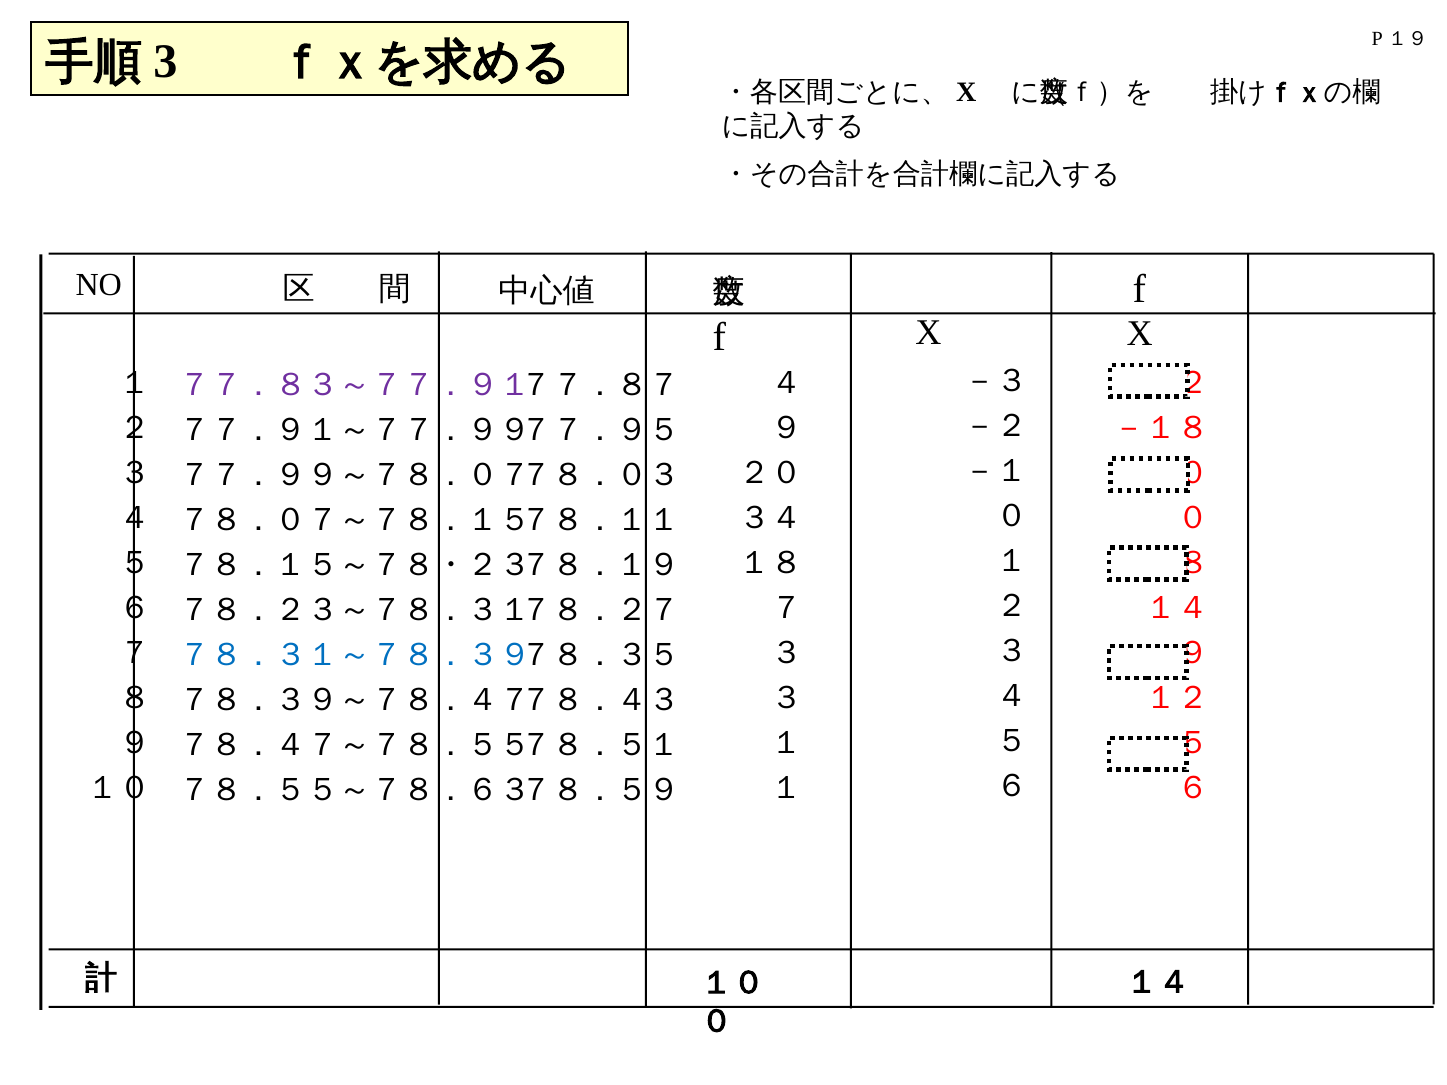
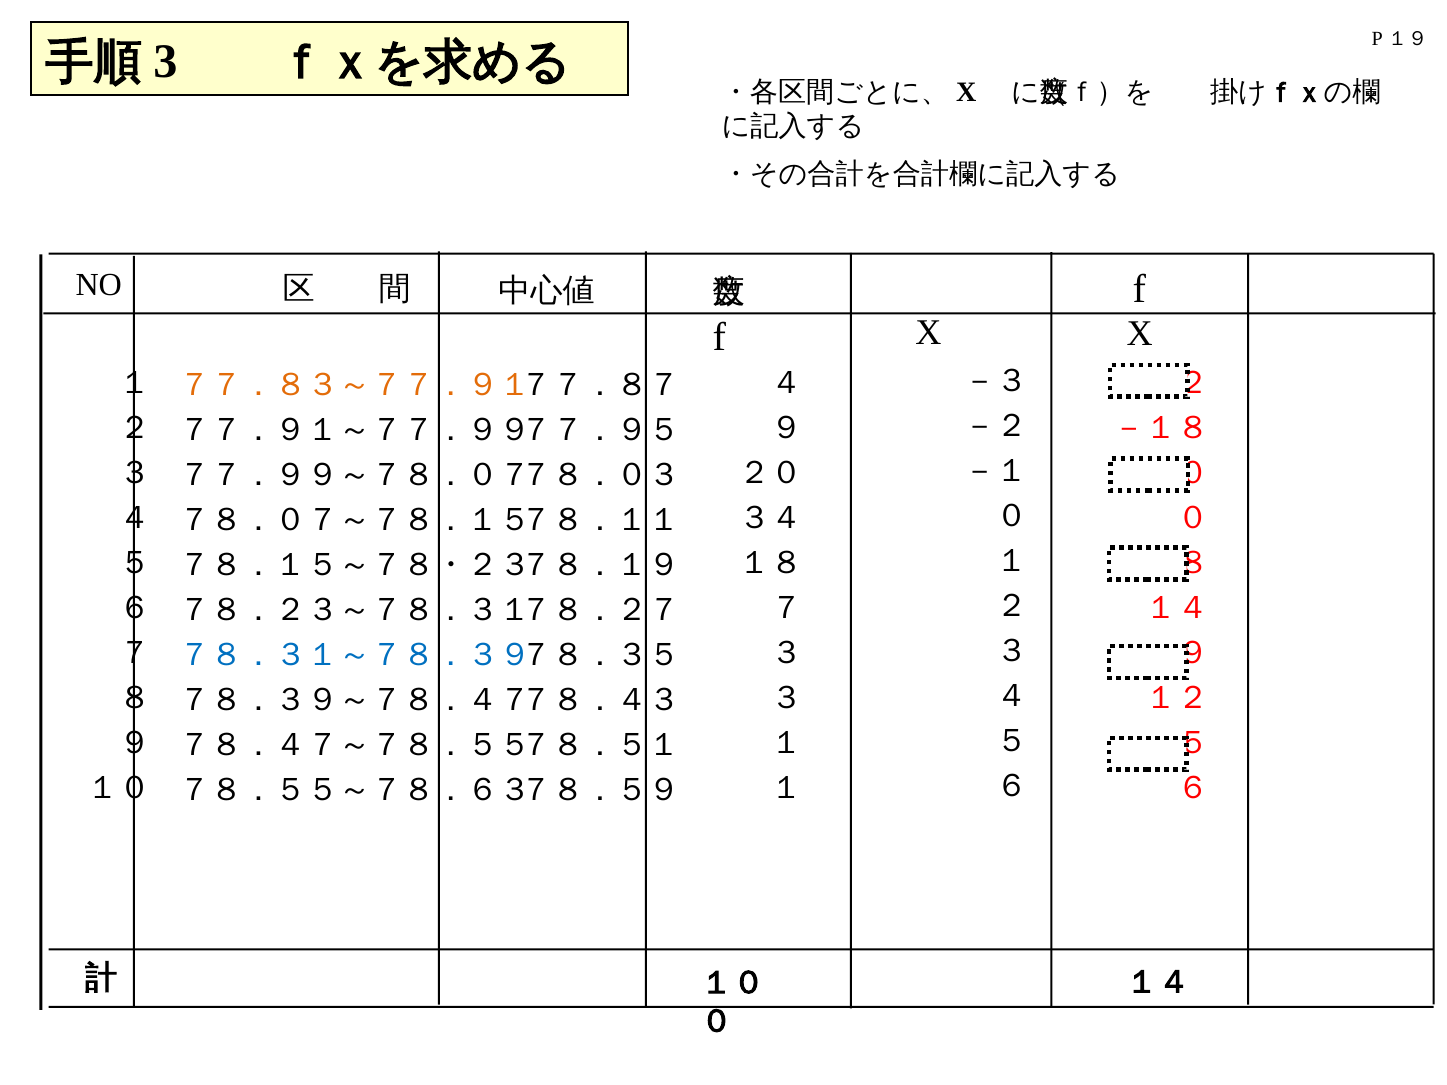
７７．８３～７７．９１ colour: purple -> orange
